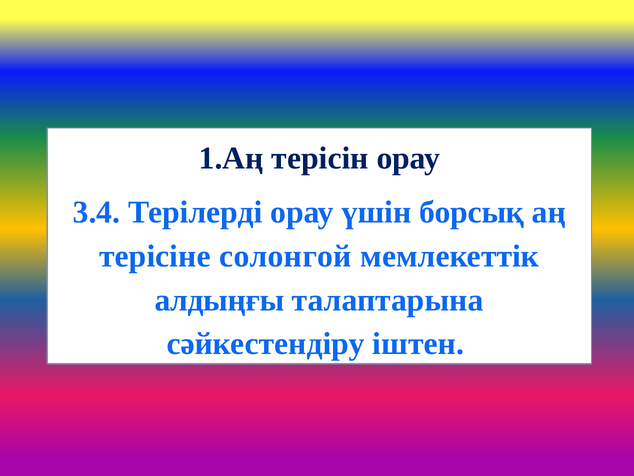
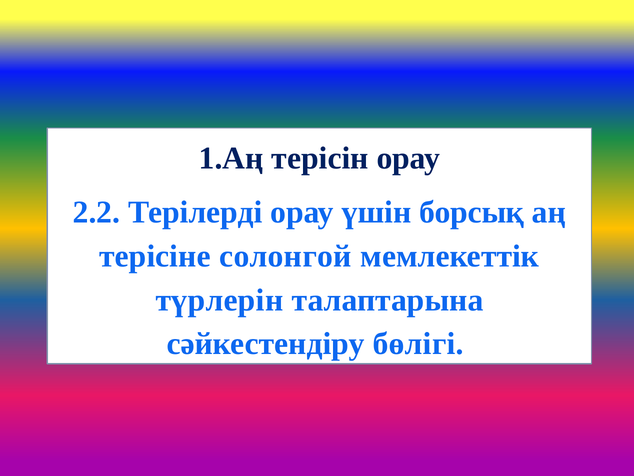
3.4: 3.4 -> 2.2
алдыңғы: алдыңғы -> түрлерін
іштен: іштен -> бөлігі
